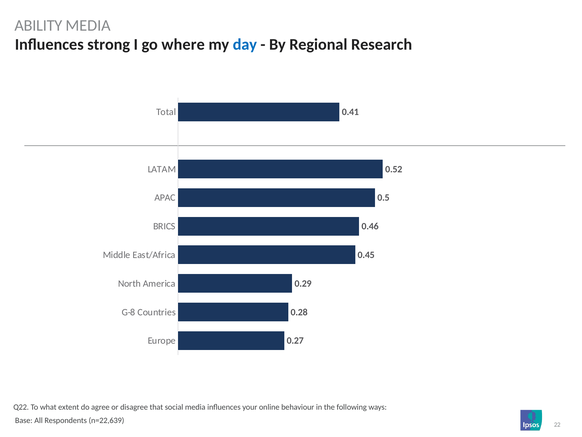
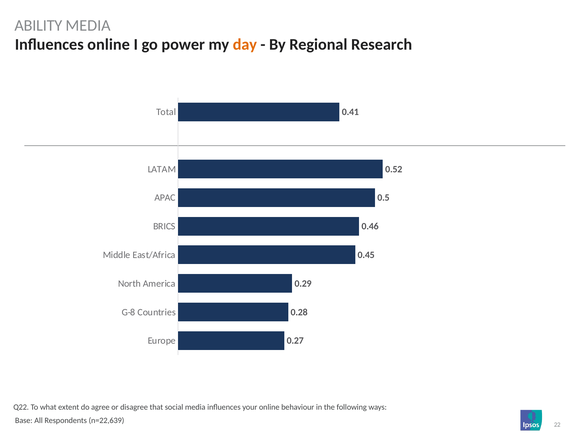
Influences strong: strong -> online
where: where -> power
day colour: blue -> orange
